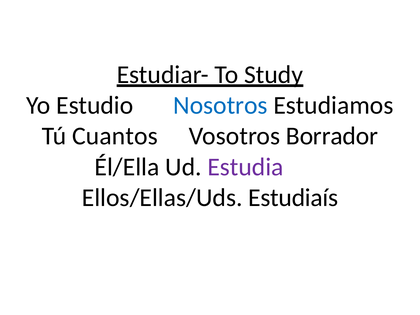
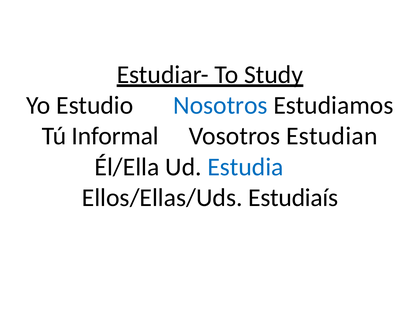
Cuantos: Cuantos -> Informal
Borrador: Borrador -> Estudian
Estudia colour: purple -> blue
